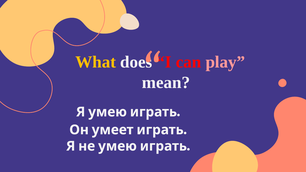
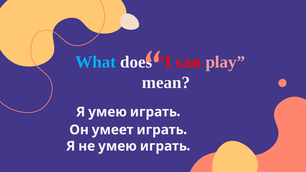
What colour: yellow -> light blue
